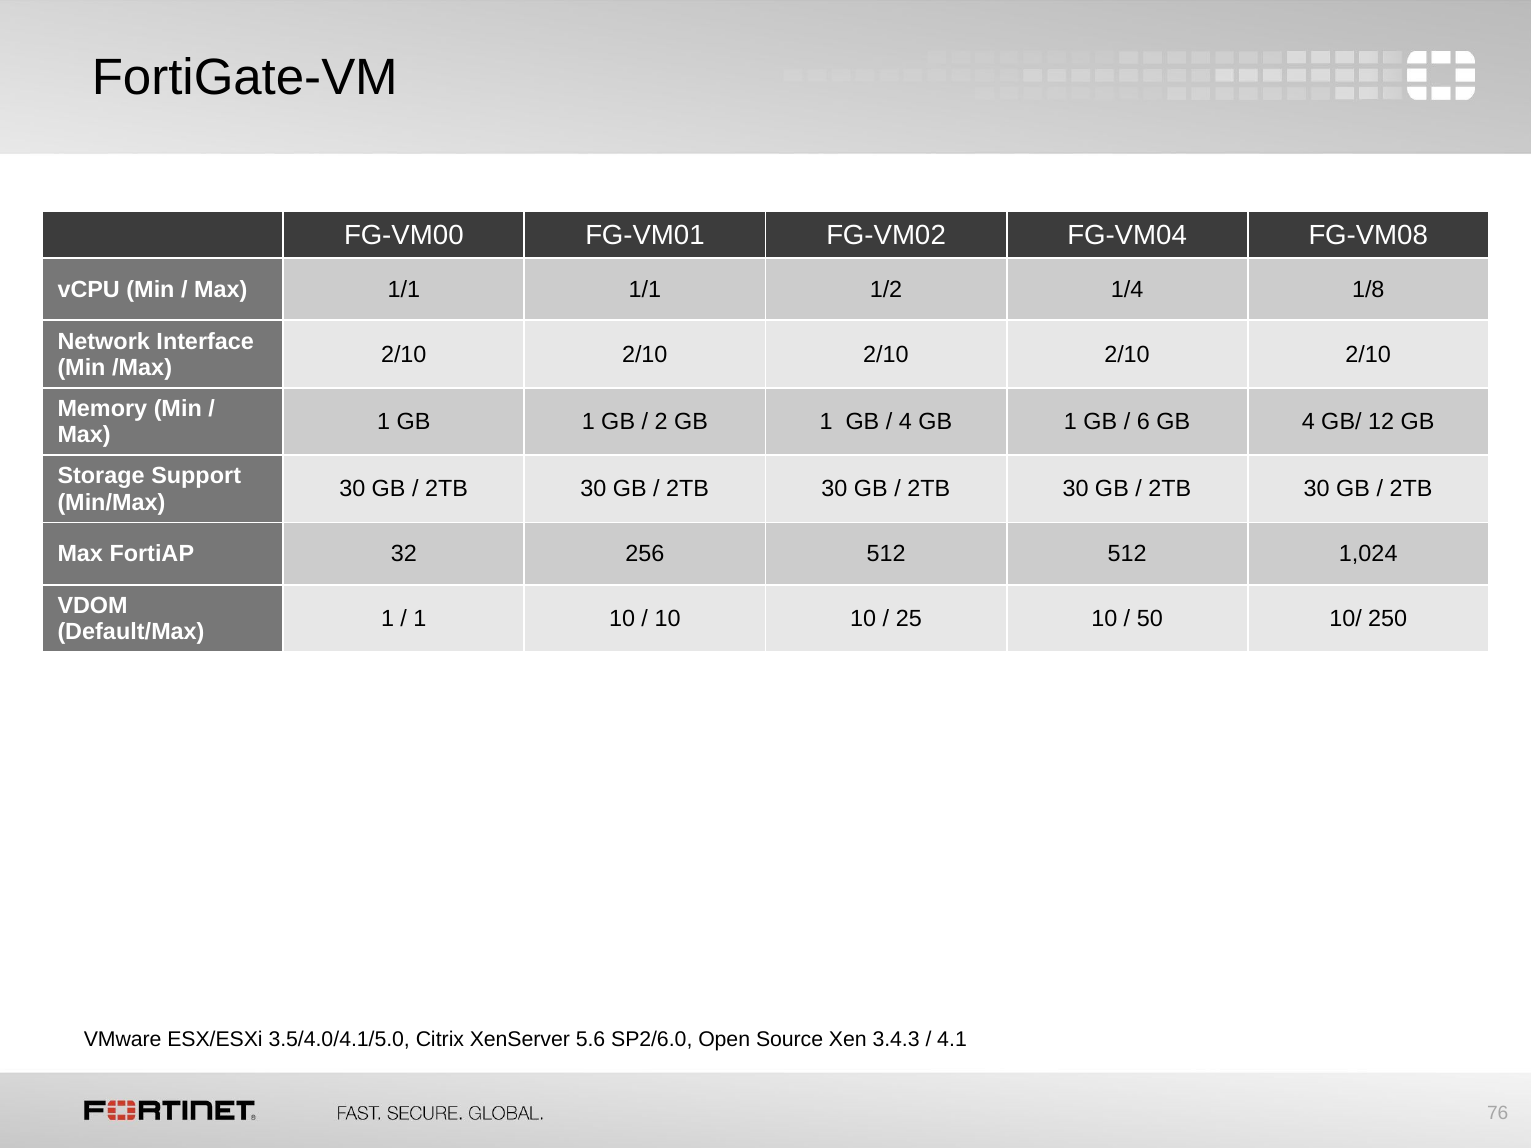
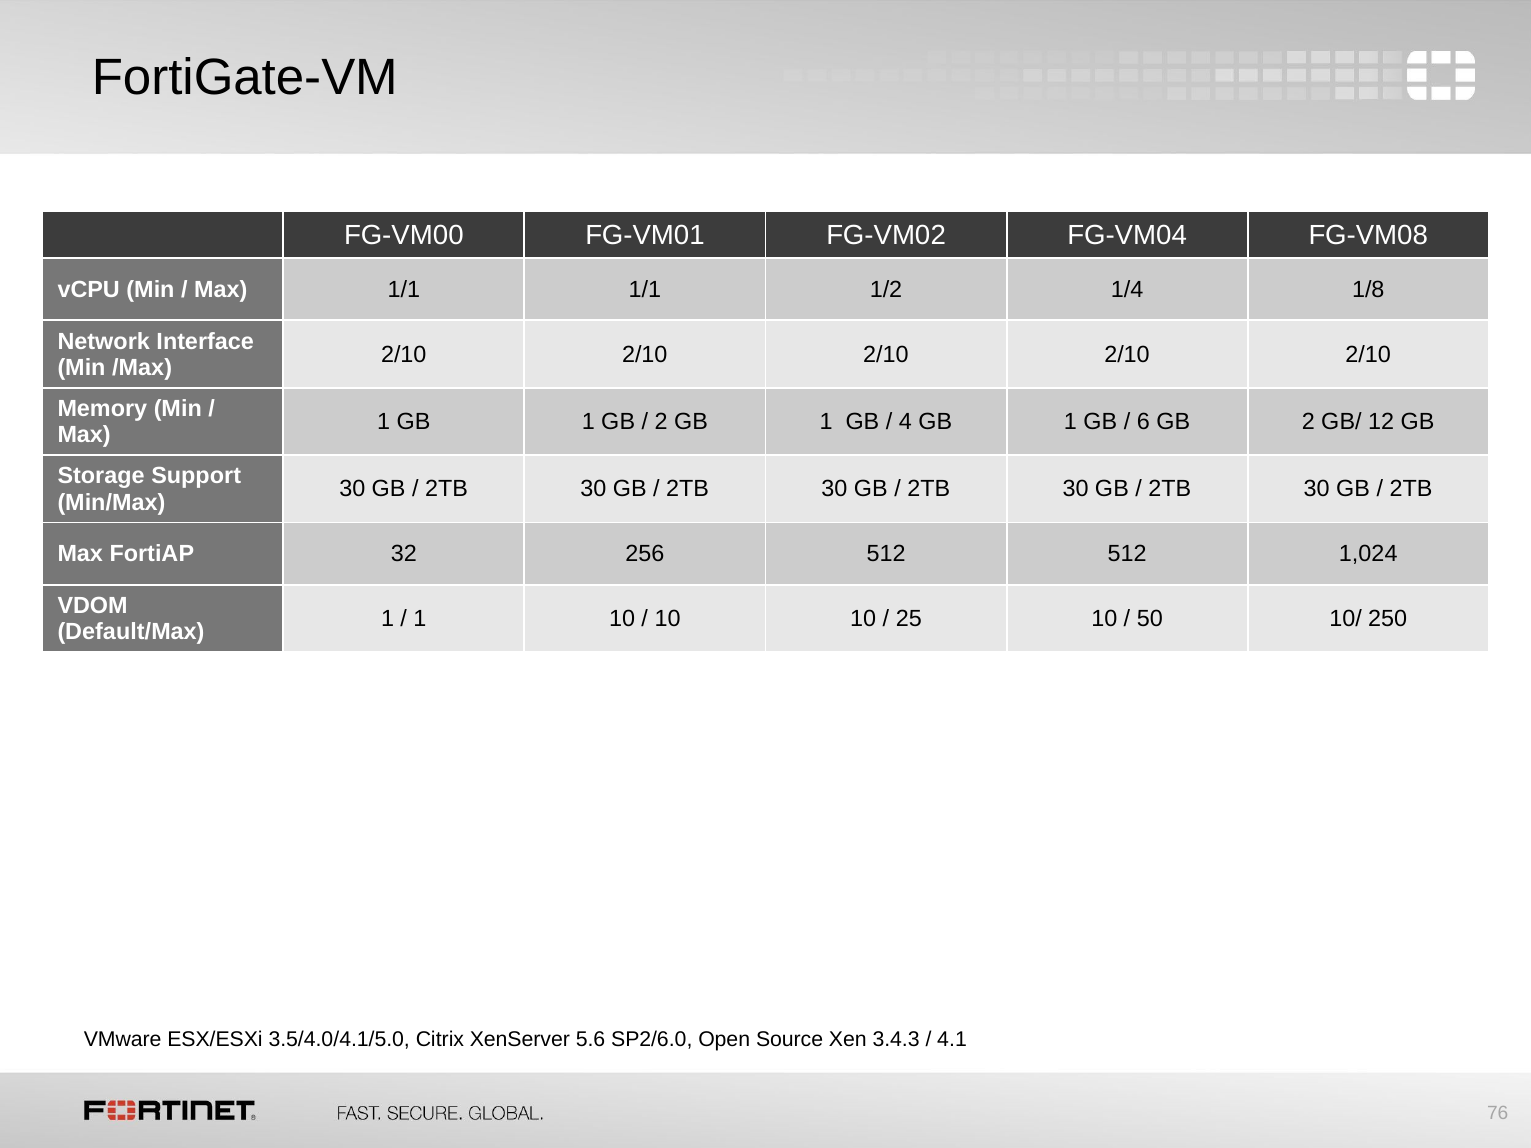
GB 4: 4 -> 2
